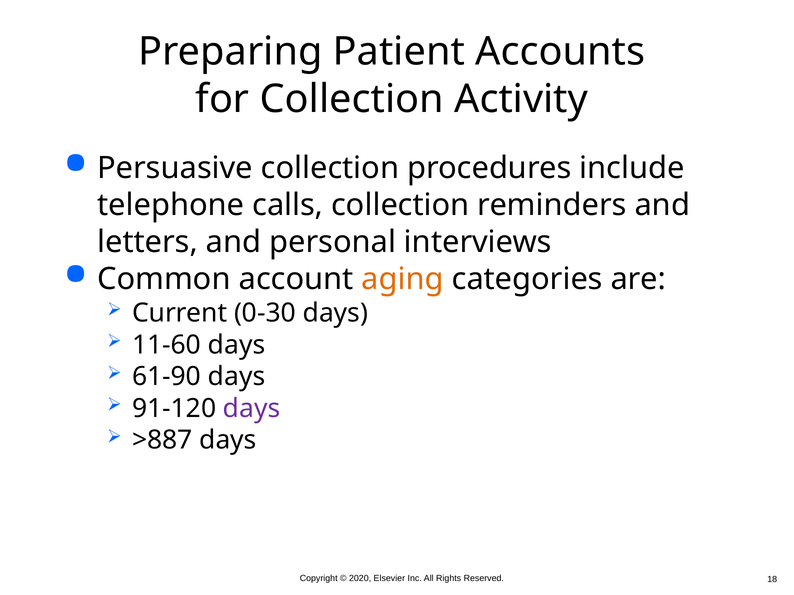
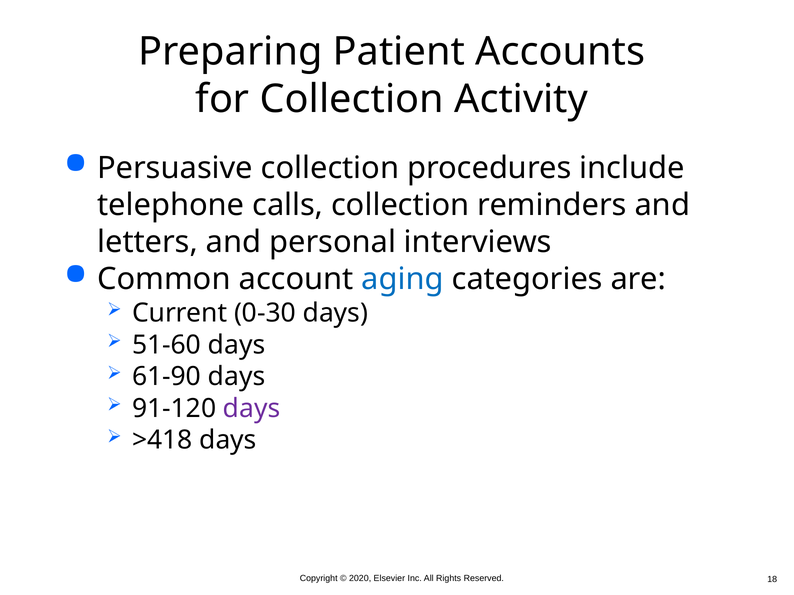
aging colour: orange -> blue
11-60: 11-60 -> 51-60
>887: >887 -> >418
